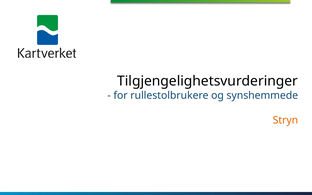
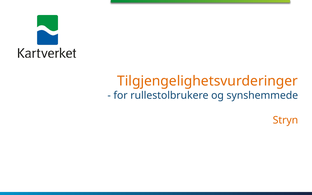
Tilgjengelighetsvurderinger colour: black -> orange
